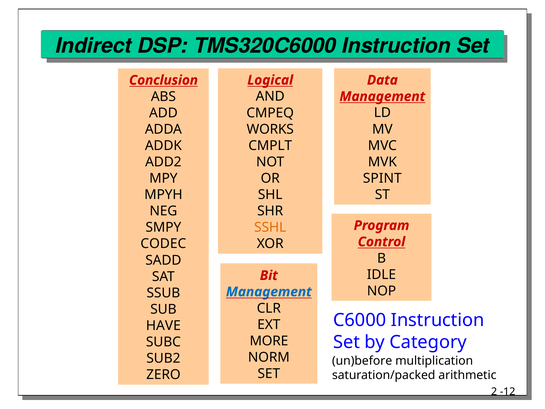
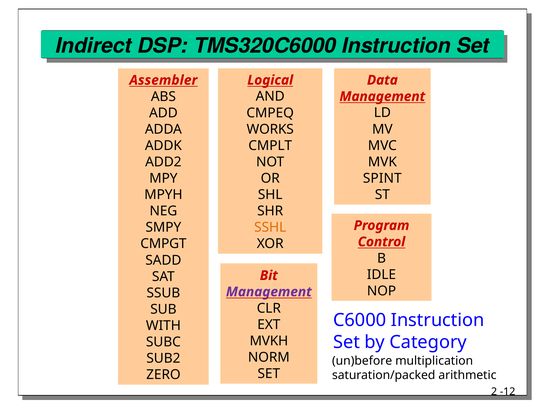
Conclusion: Conclusion -> Assembler
CODEC: CODEC -> CMPGT
Management at (269, 292) colour: blue -> purple
HAVE: HAVE -> WITH
MORE: MORE -> MVKH
